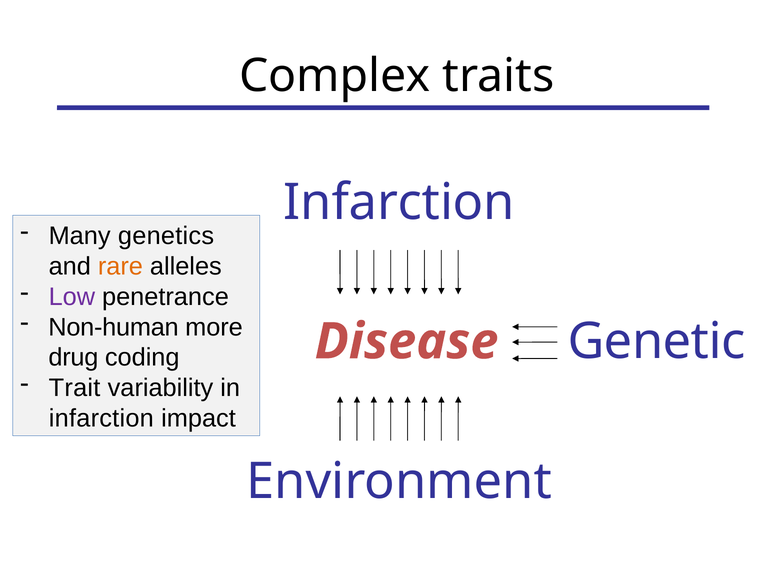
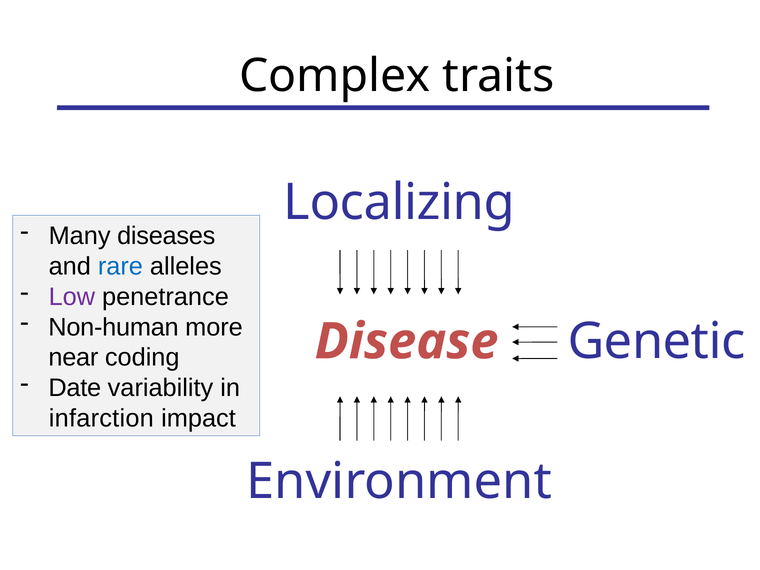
Infarction at (399, 202): Infarction -> Localizing
genetics: genetics -> diseases
rare colour: orange -> blue
drug: drug -> near
Trait: Trait -> Date
